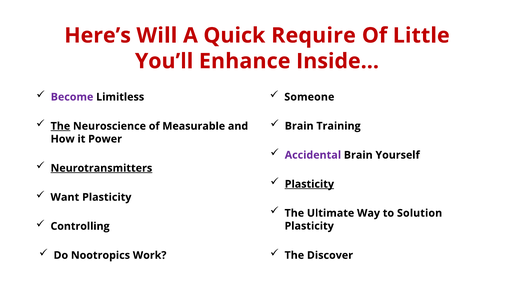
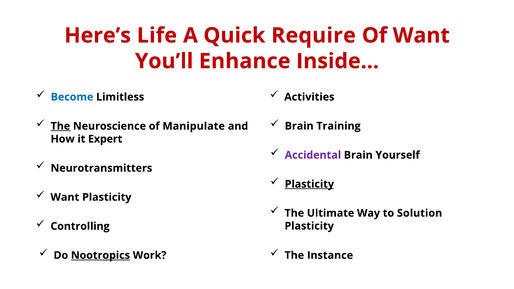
Will: Will -> Life
Of Little: Little -> Want
Become colour: purple -> blue
Someone: Someone -> Activities
Measurable: Measurable -> Manipulate
Power: Power -> Expert
Neurotransmitters underline: present -> none
Nootropics underline: none -> present
Discover: Discover -> Instance
